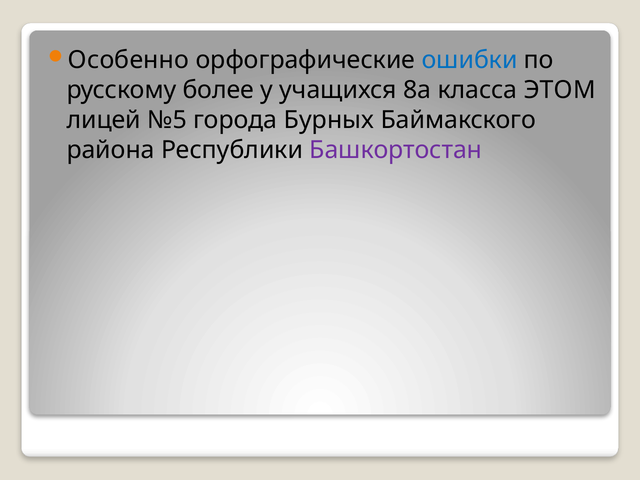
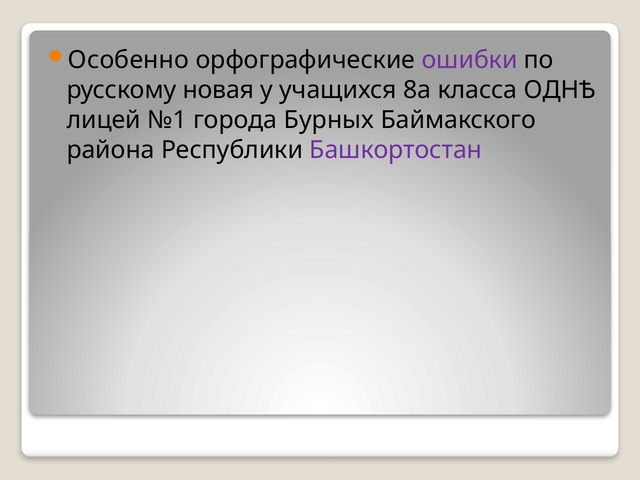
ошибки colour: blue -> purple
более: более -> новая
ЭТОМ: ЭТОМ -> ОДНѢ
№5: №5 -> №1
